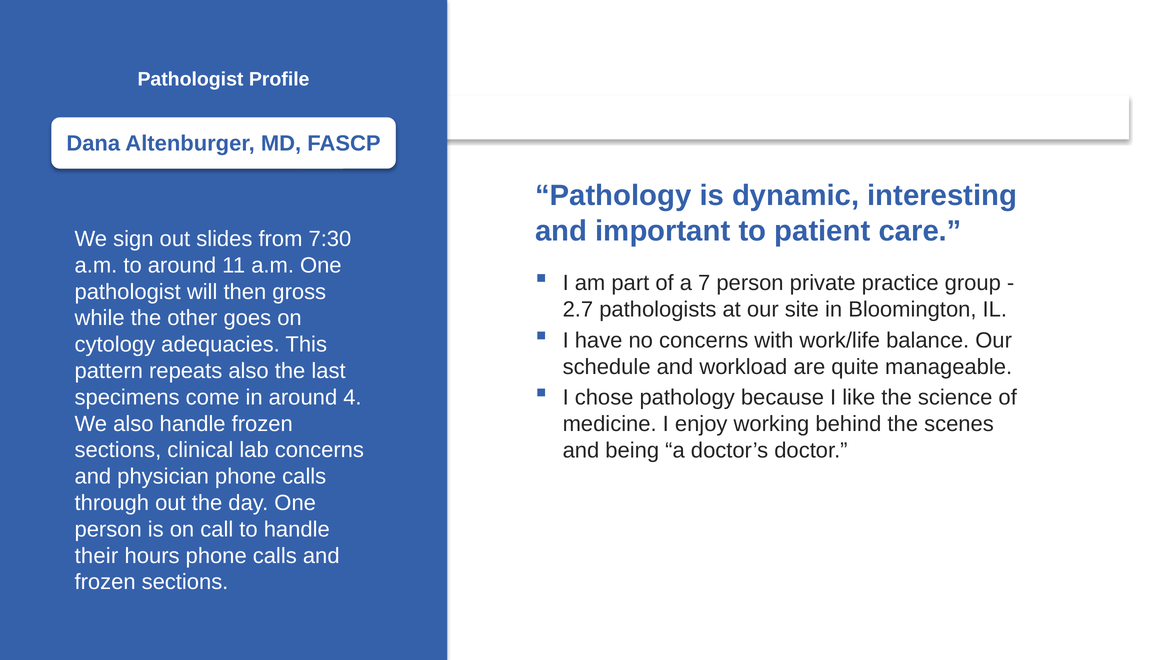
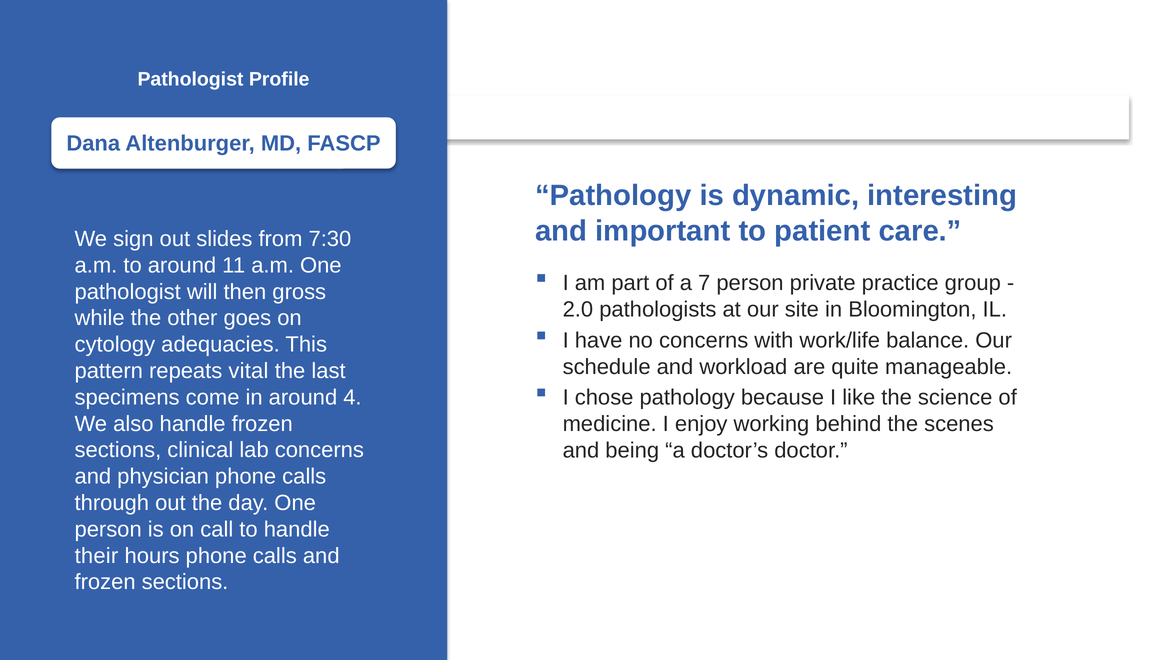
2.7: 2.7 -> 2.0
repeats also: also -> vital
